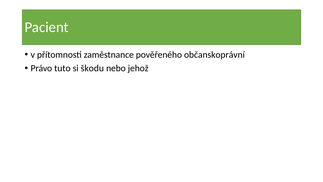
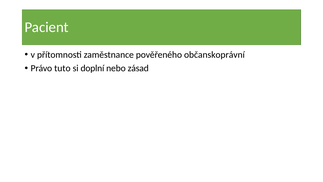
škodu: škodu -> doplní
jehož: jehož -> zásad
